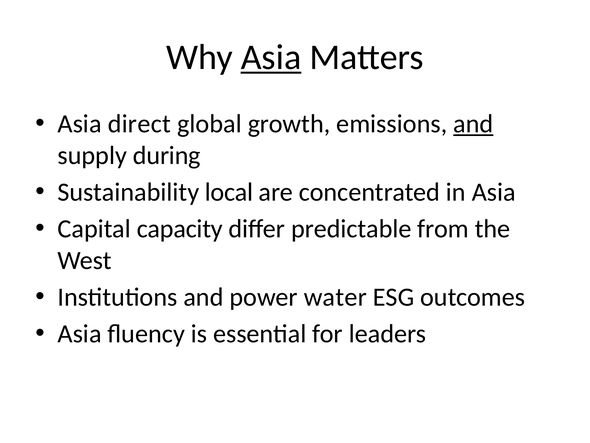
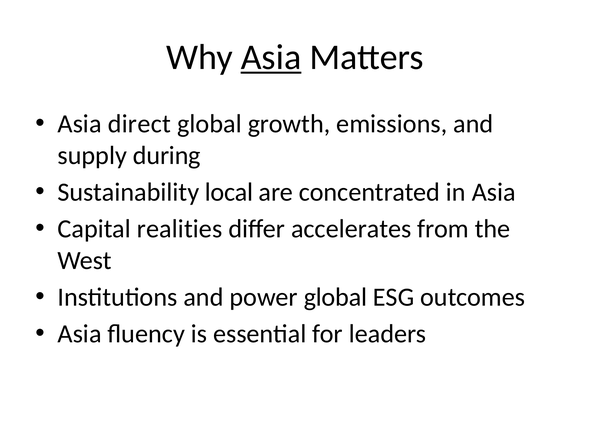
and at (473, 124) underline: present -> none
capacity: capacity -> realities
predictable: predictable -> accelerates
power water: water -> global
